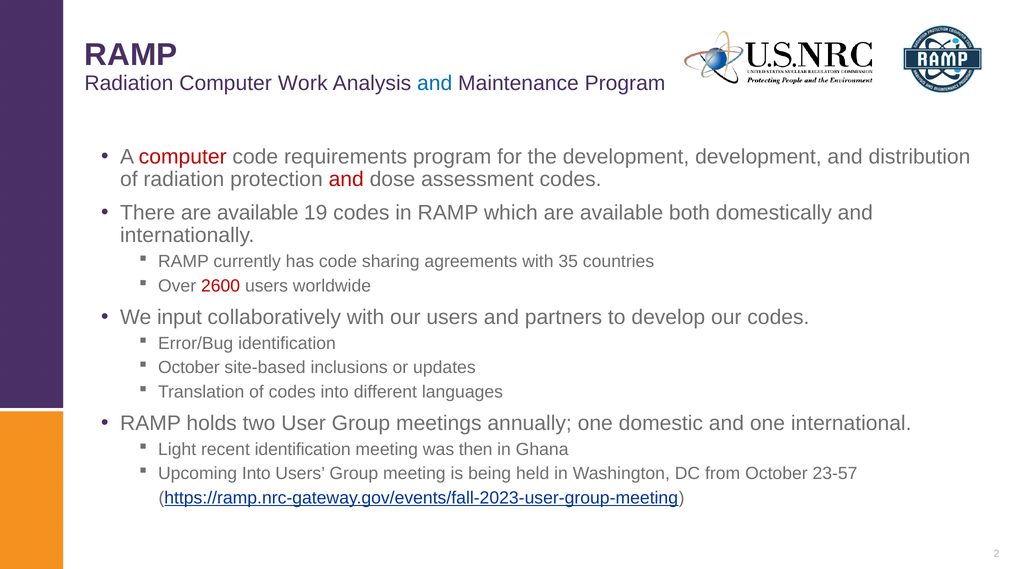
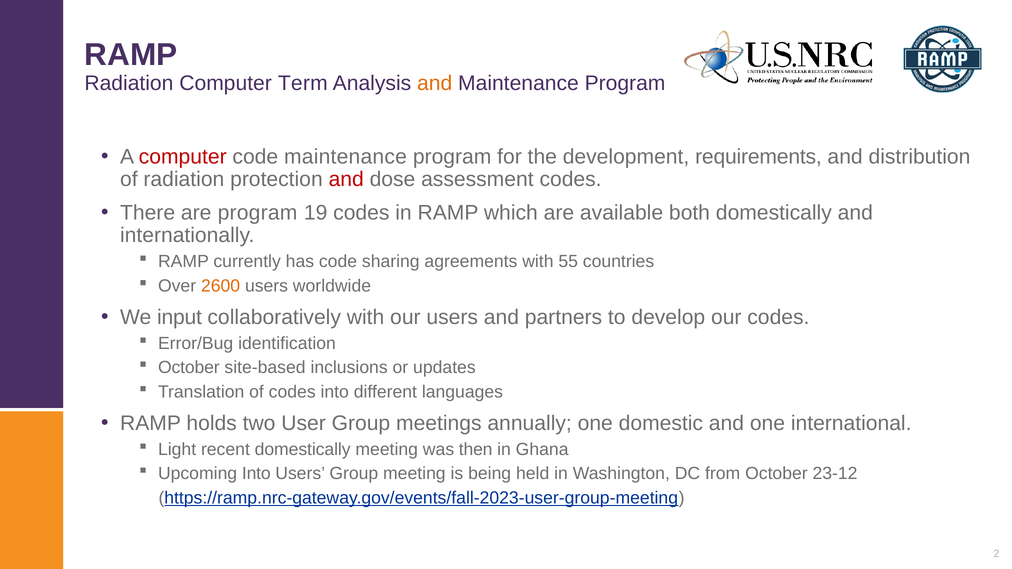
Work: Work -> Term
and at (435, 83) colour: blue -> orange
code requirements: requirements -> maintenance
development development: development -> requirements
There are available: available -> program
35: 35 -> 55
2600 colour: red -> orange
recent identification: identification -> domestically
23-57: 23-57 -> 23-12
